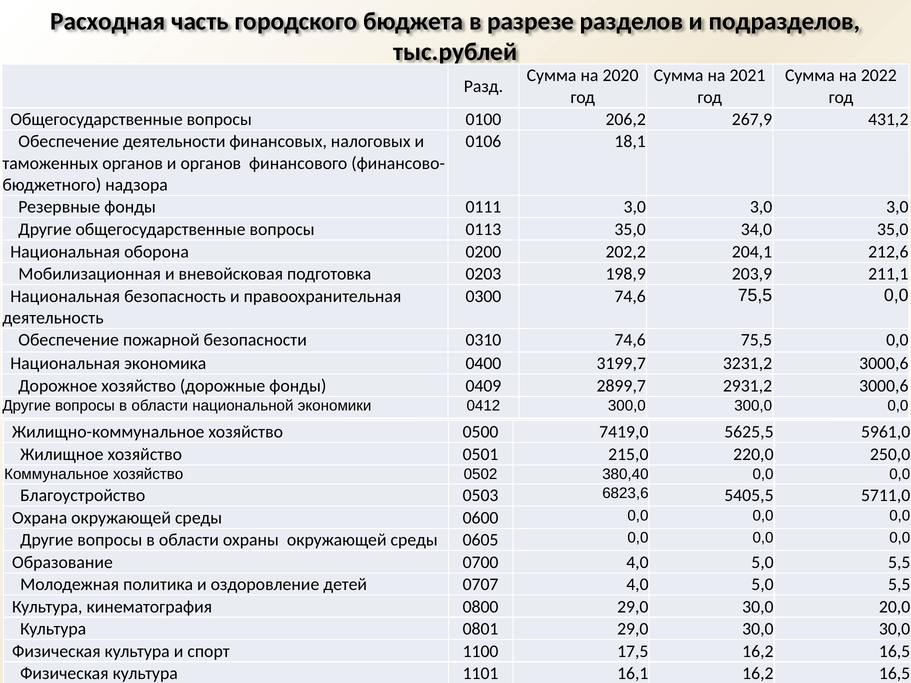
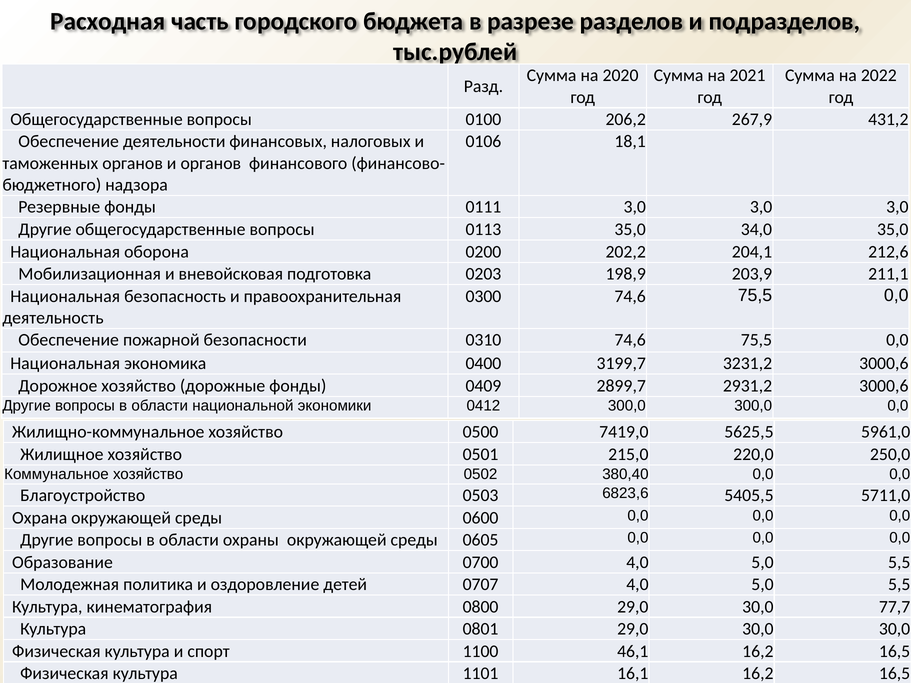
20,0: 20,0 -> 77,7
17,5: 17,5 -> 46,1
